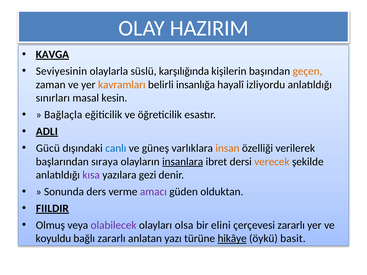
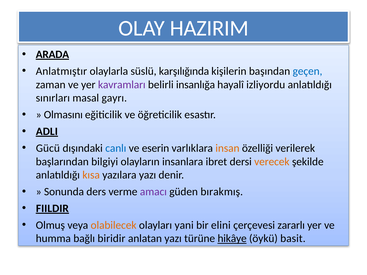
KAVGA: KAVGA -> ARADA
Seviyesinin: Seviyesinin -> Anlatmıştır
geçen colour: orange -> blue
kavramları colour: orange -> purple
kesin: kesin -> gayrı
Bağlaçla: Bağlaçla -> Olmasını
güneş: güneş -> eserin
sıraya: sıraya -> bilgiyi
insanlara underline: present -> none
kısa colour: purple -> orange
yazılara gezi: gezi -> yazı
olduktan: olduktan -> bırakmış
olabilecek colour: purple -> orange
olsa: olsa -> yani
koyuldu: koyuldu -> humma
bağlı zararlı: zararlı -> biridir
